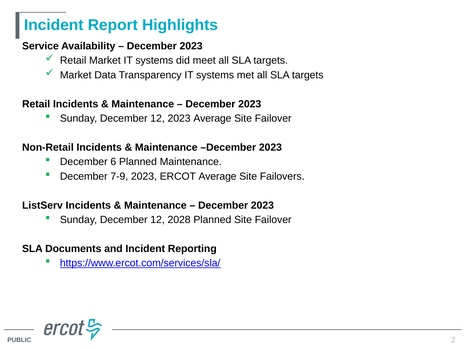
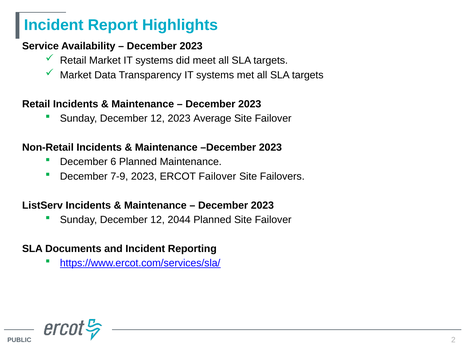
ERCOT Average: Average -> Failover
2028: 2028 -> 2044
